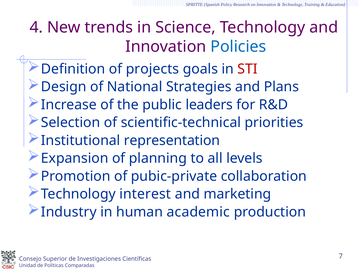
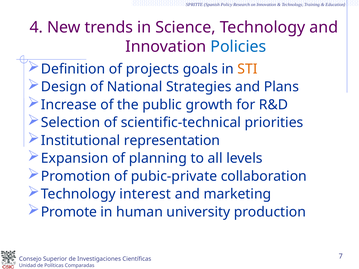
STI colour: red -> orange
leaders: leaders -> growth
Industry: Industry -> Promote
academic: academic -> university
